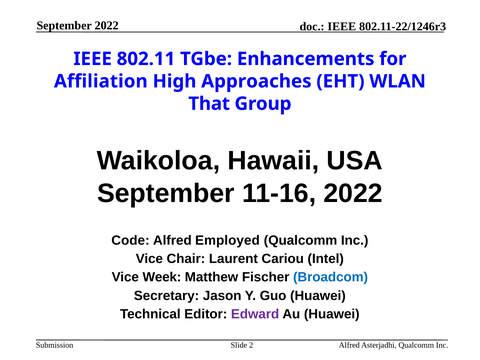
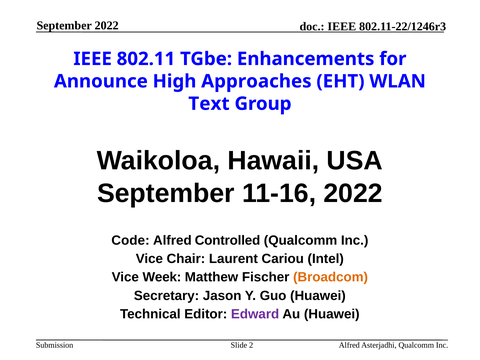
Affiliation: Affiliation -> Announce
That: That -> Text
Employed: Employed -> Controlled
Broadcom colour: blue -> orange
